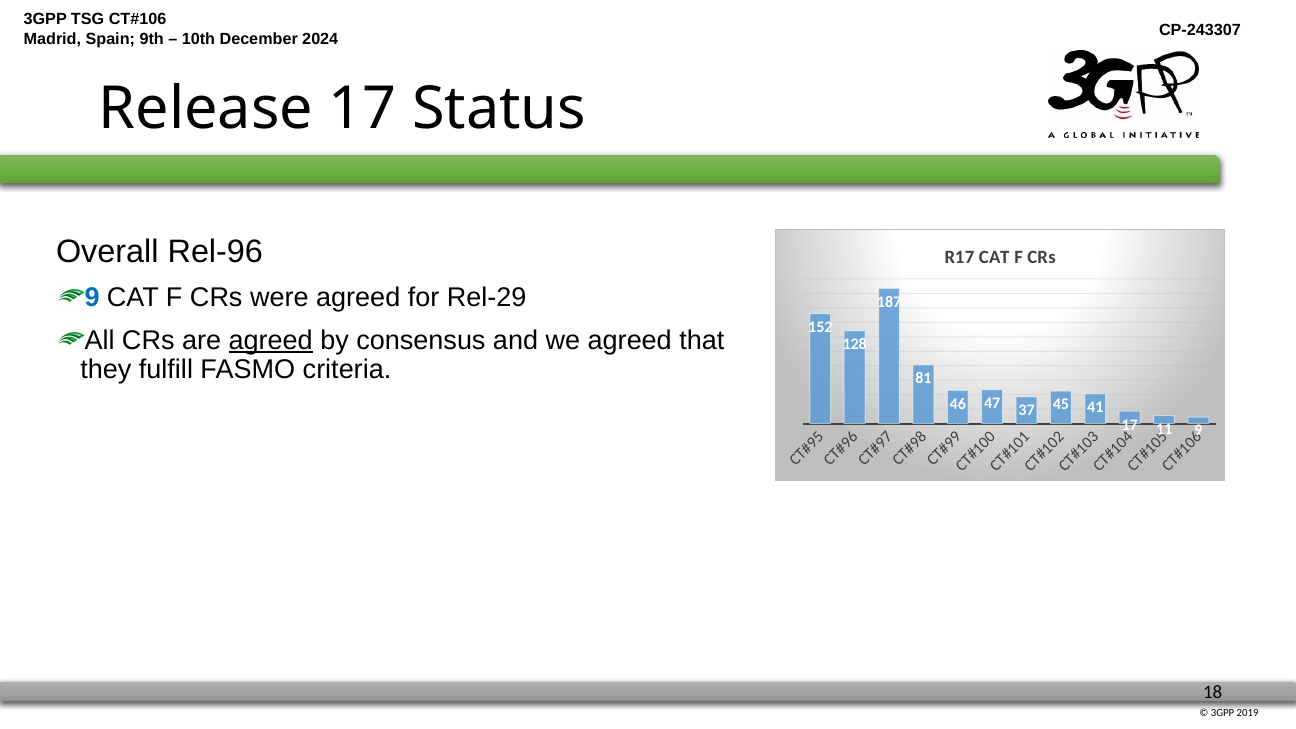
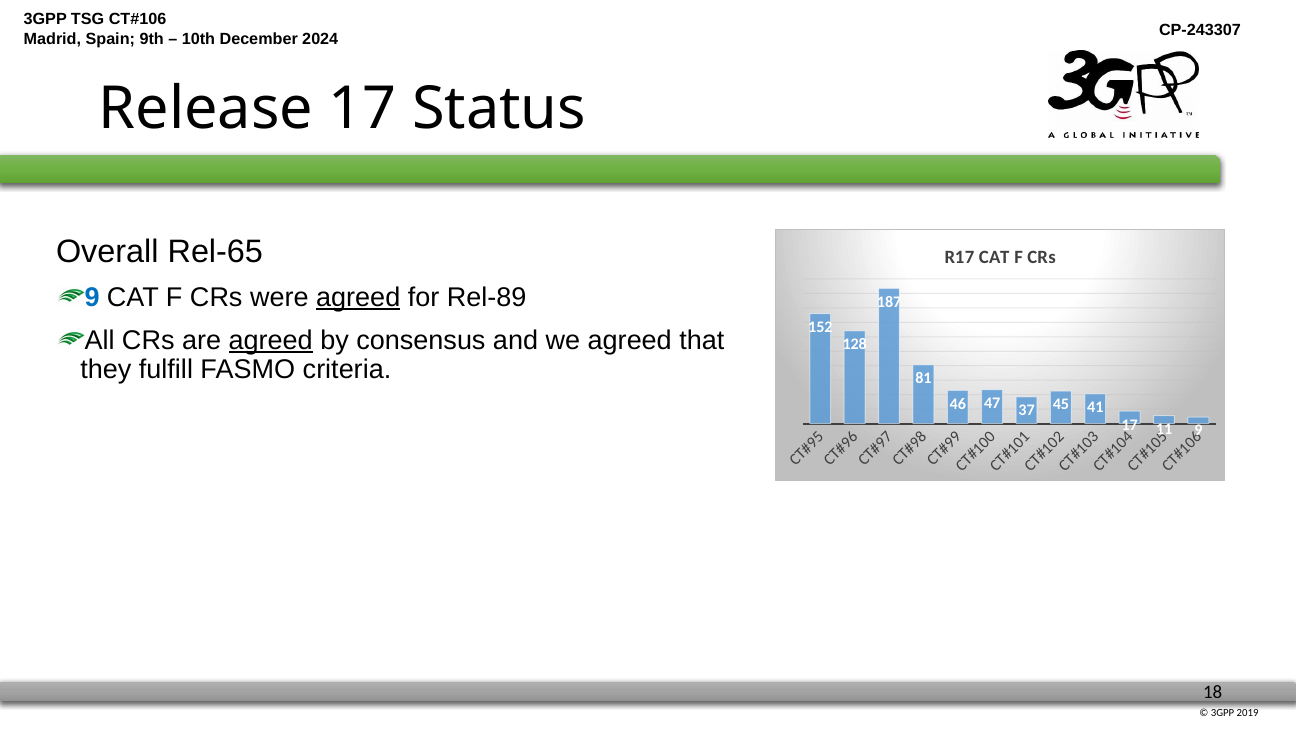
Rel-96: Rel-96 -> Rel-65
agreed at (358, 298) underline: none -> present
Rel-29: Rel-29 -> Rel-89
